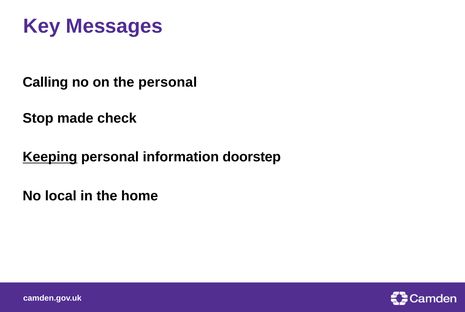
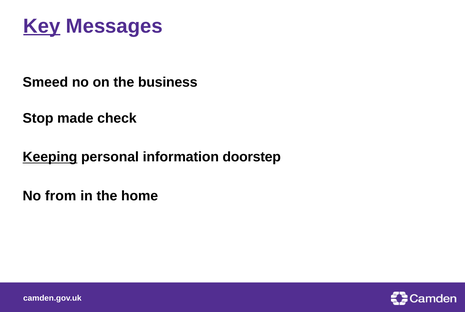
Key underline: none -> present
Calling: Calling -> Smeed
the personal: personal -> business
local: local -> from
